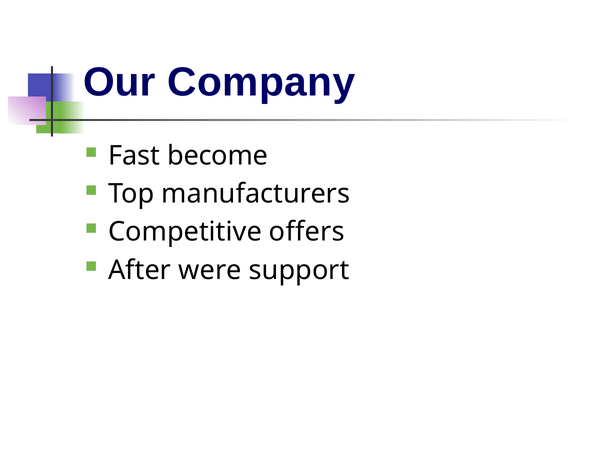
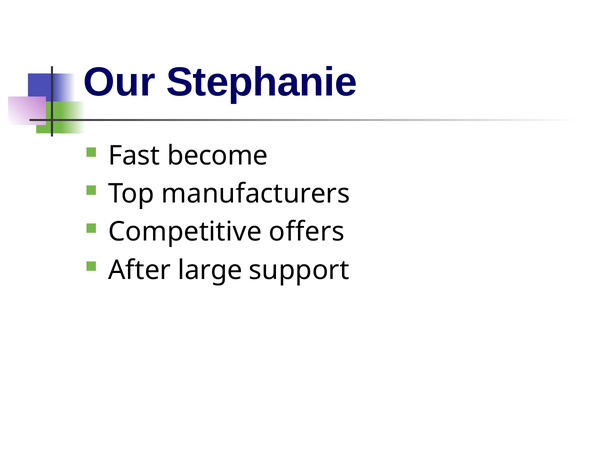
Company: Company -> Stephanie
were: were -> large
